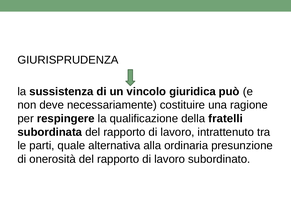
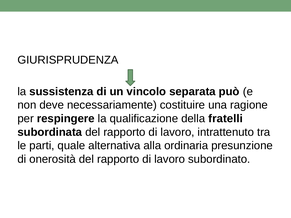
giuridica: giuridica -> separata
